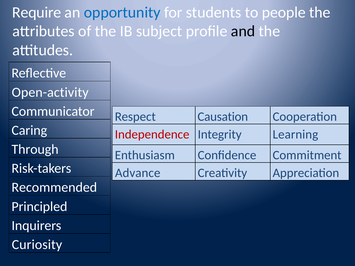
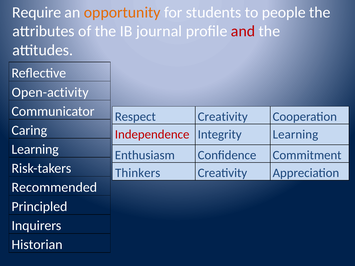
opportunity colour: blue -> orange
subject: subject -> journal
and colour: black -> red
Respect Causation: Causation -> Creativity
Through at (35, 149): Through -> Learning
Advance: Advance -> Thinkers
Curiosity: Curiosity -> Historian
